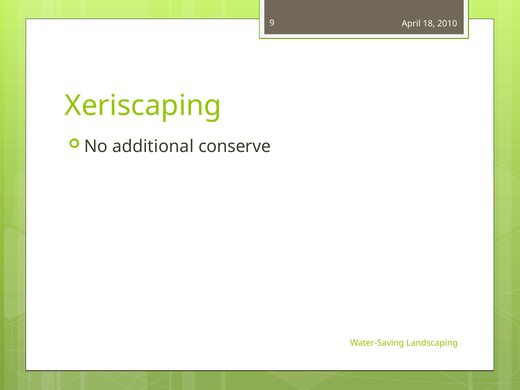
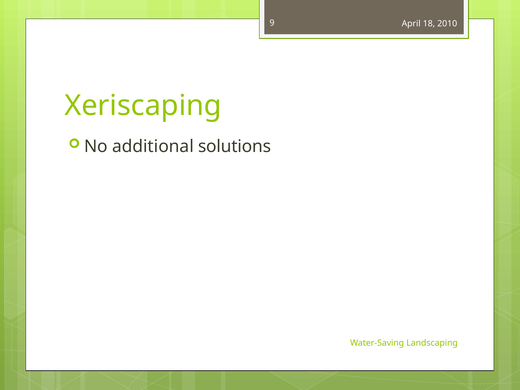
conserve: conserve -> solutions
